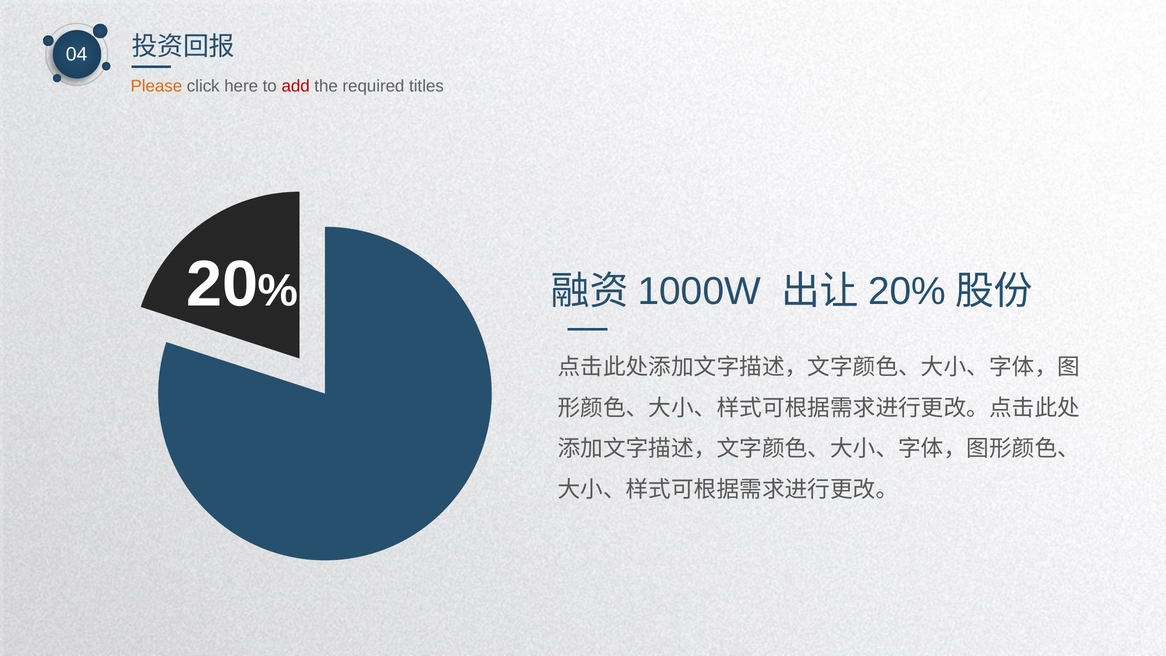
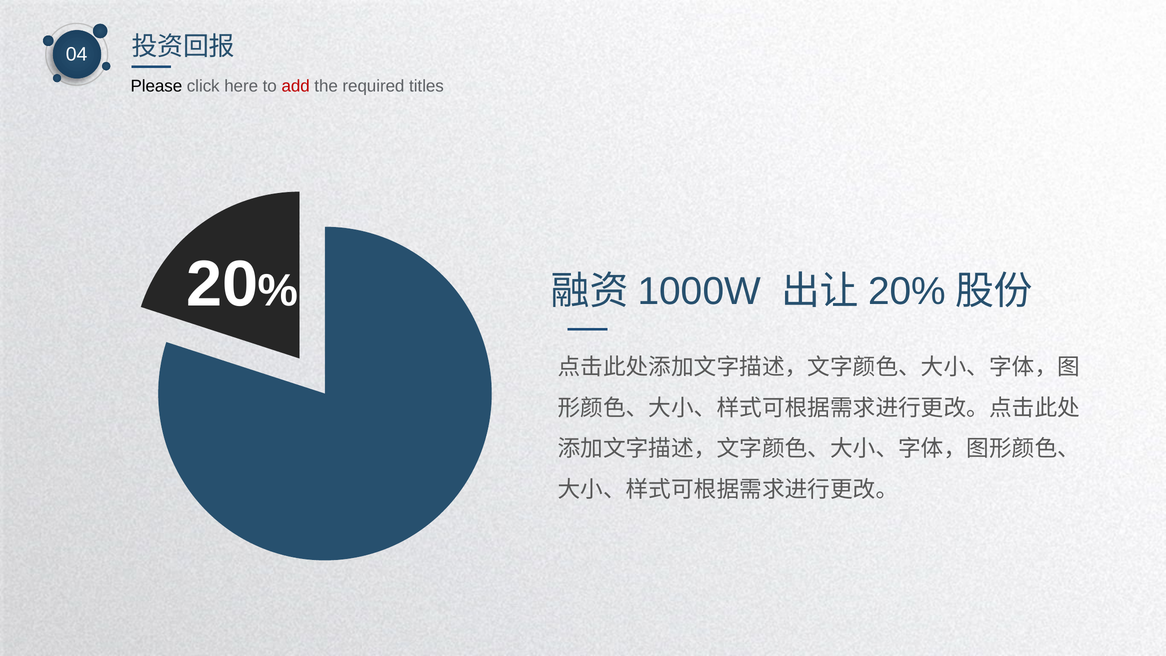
Please colour: orange -> black
